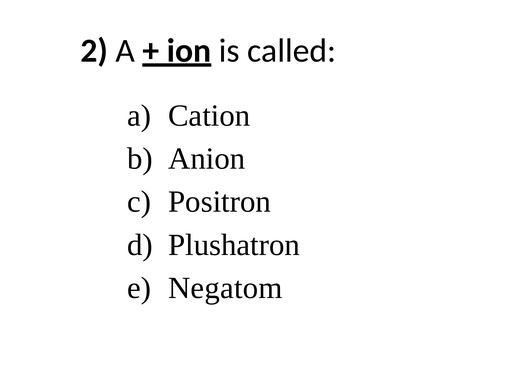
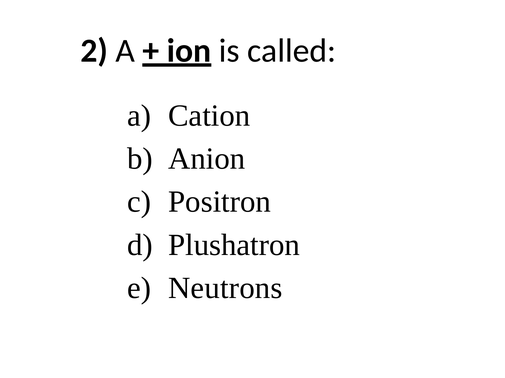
Negatom: Negatom -> Neutrons
